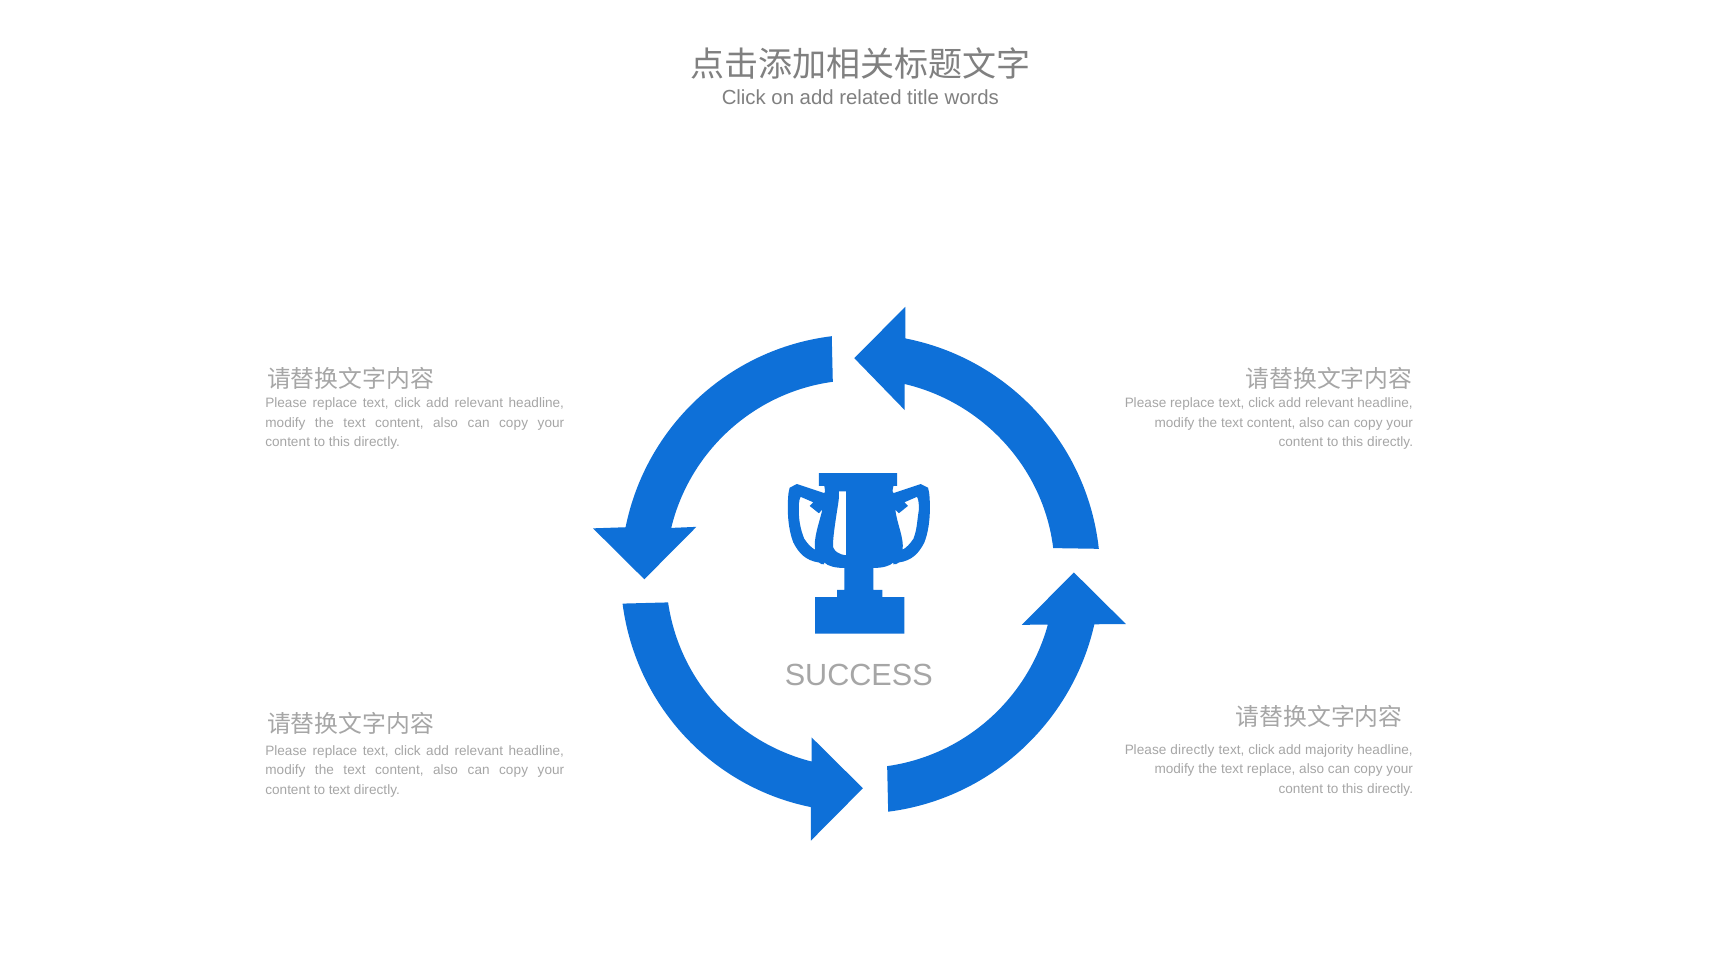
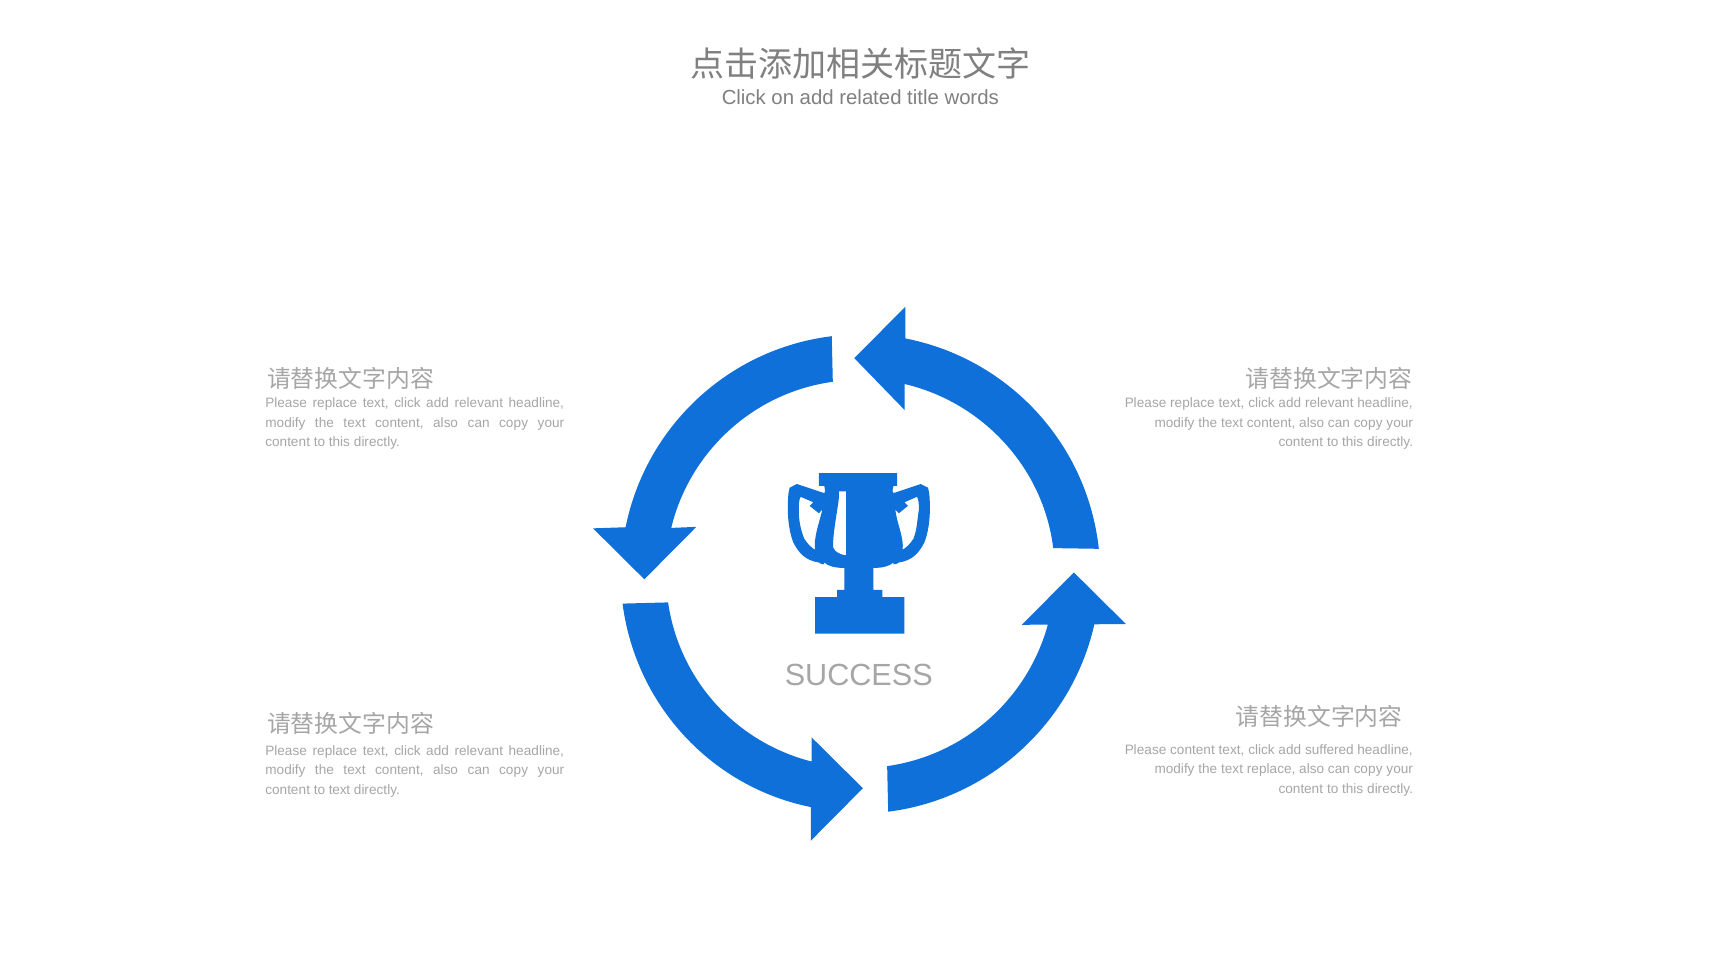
Please directly: directly -> content
majority: majority -> suffered
